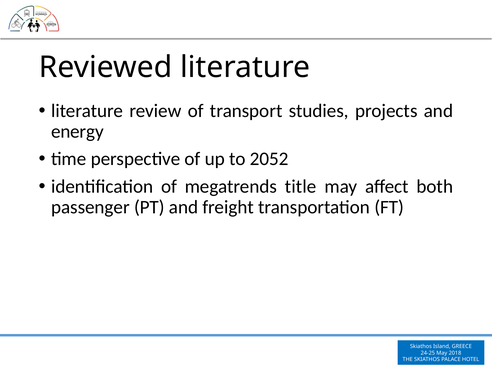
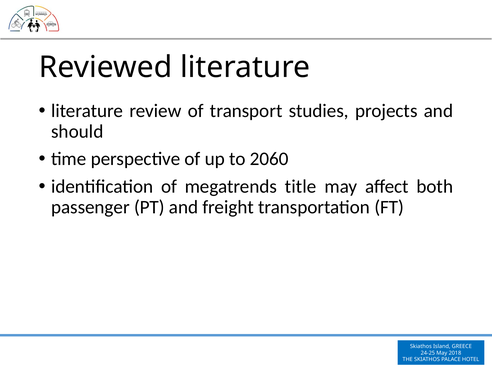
energy: energy -> should
2052: 2052 -> 2060
